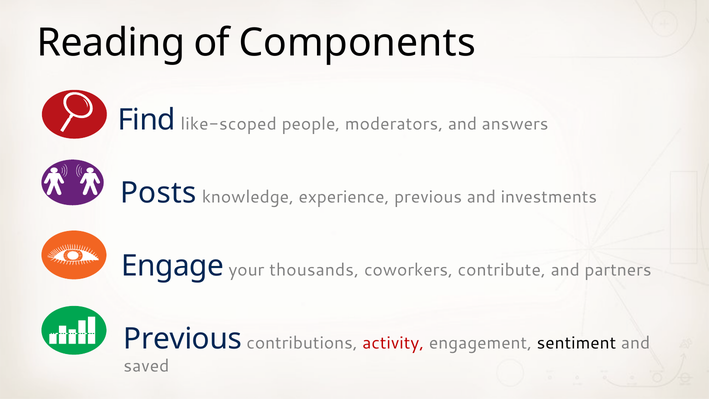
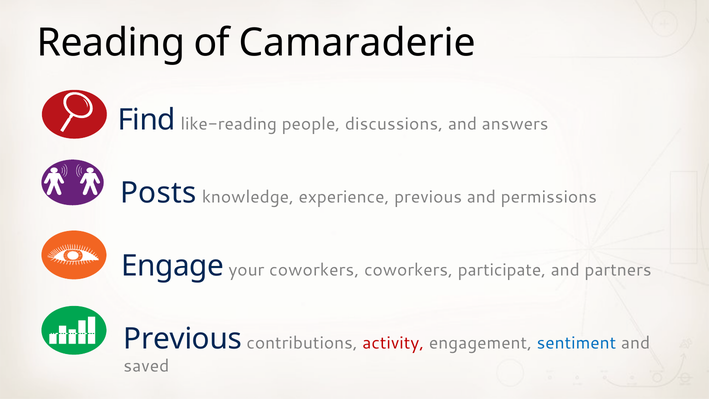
Components: Components -> Camaraderie
like-scoped: like-scoped -> like-reading
moderators: moderators -> discussions
investments: investments -> permissions
your thousands: thousands -> coworkers
contribute: contribute -> participate
sentiment colour: black -> blue
